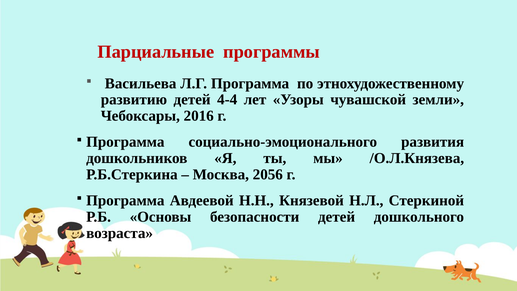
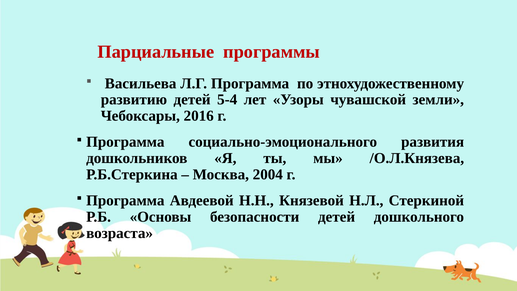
4-4: 4-4 -> 5-4
2056: 2056 -> 2004
